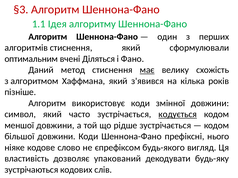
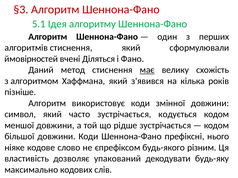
1.1: 1.1 -> 5.1
оптимальним: оптимальним -> ймовірностей
кодується underline: present -> none
вигляд: вигляд -> різним
зустрічаються: зустрічаються -> максимально
